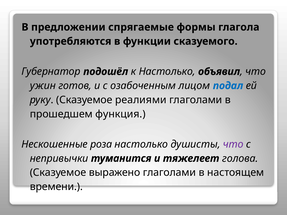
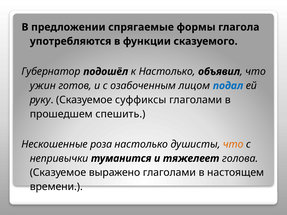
реалиями: реалиями -> суффиксы
функция: функция -> спешить
что at (233, 144) colour: purple -> orange
